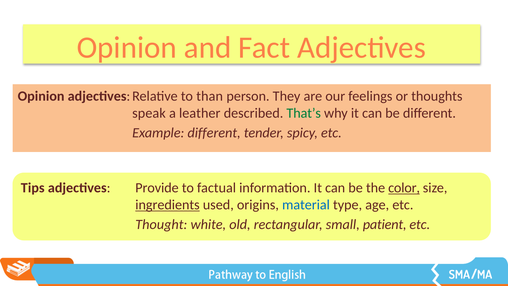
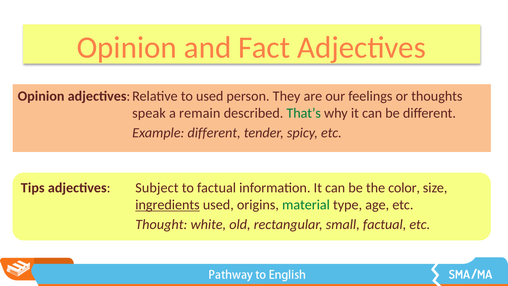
to than: than -> used
leather: leather -> remain
Provide: Provide -> Subject
color underline: present -> none
material colour: blue -> green
small patient: patient -> factual
